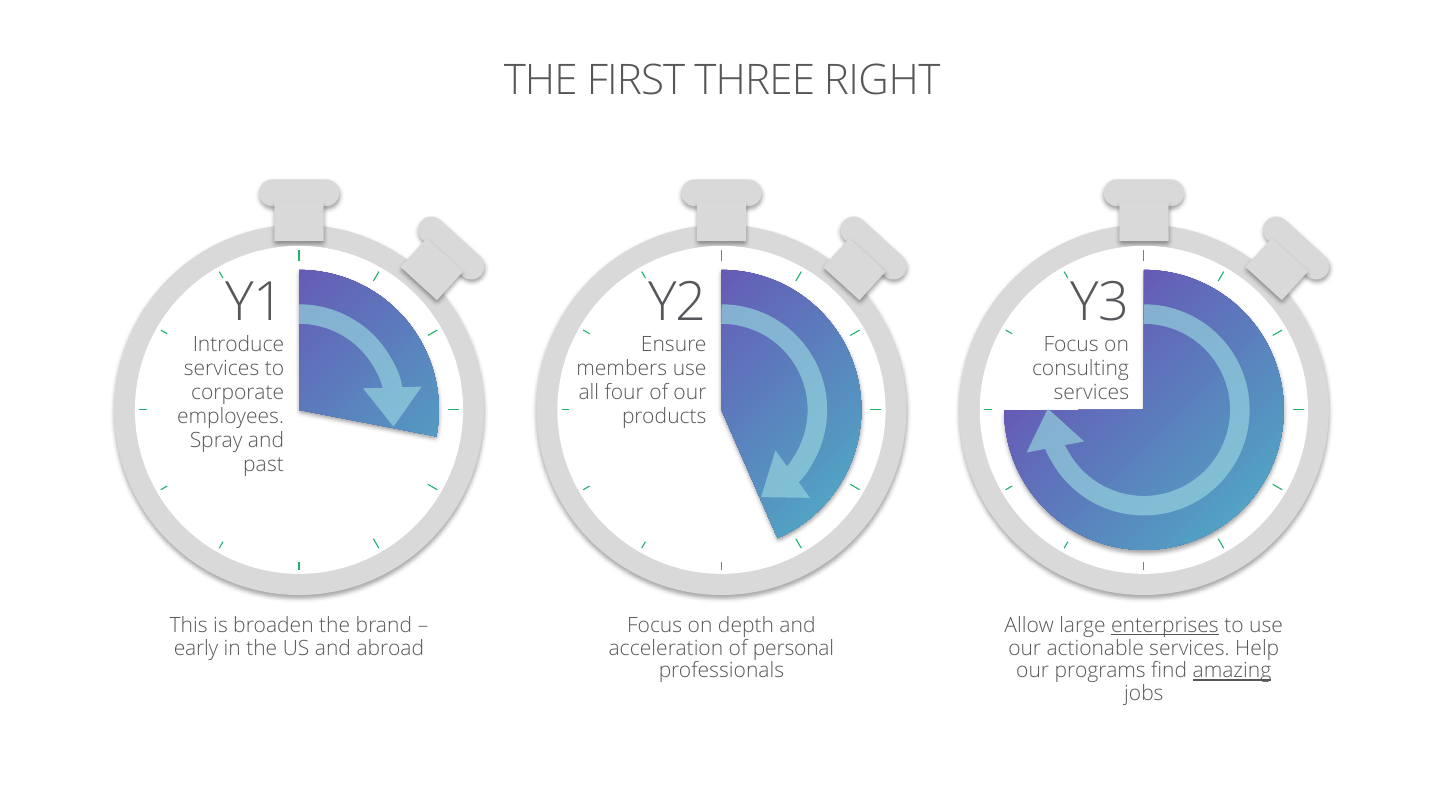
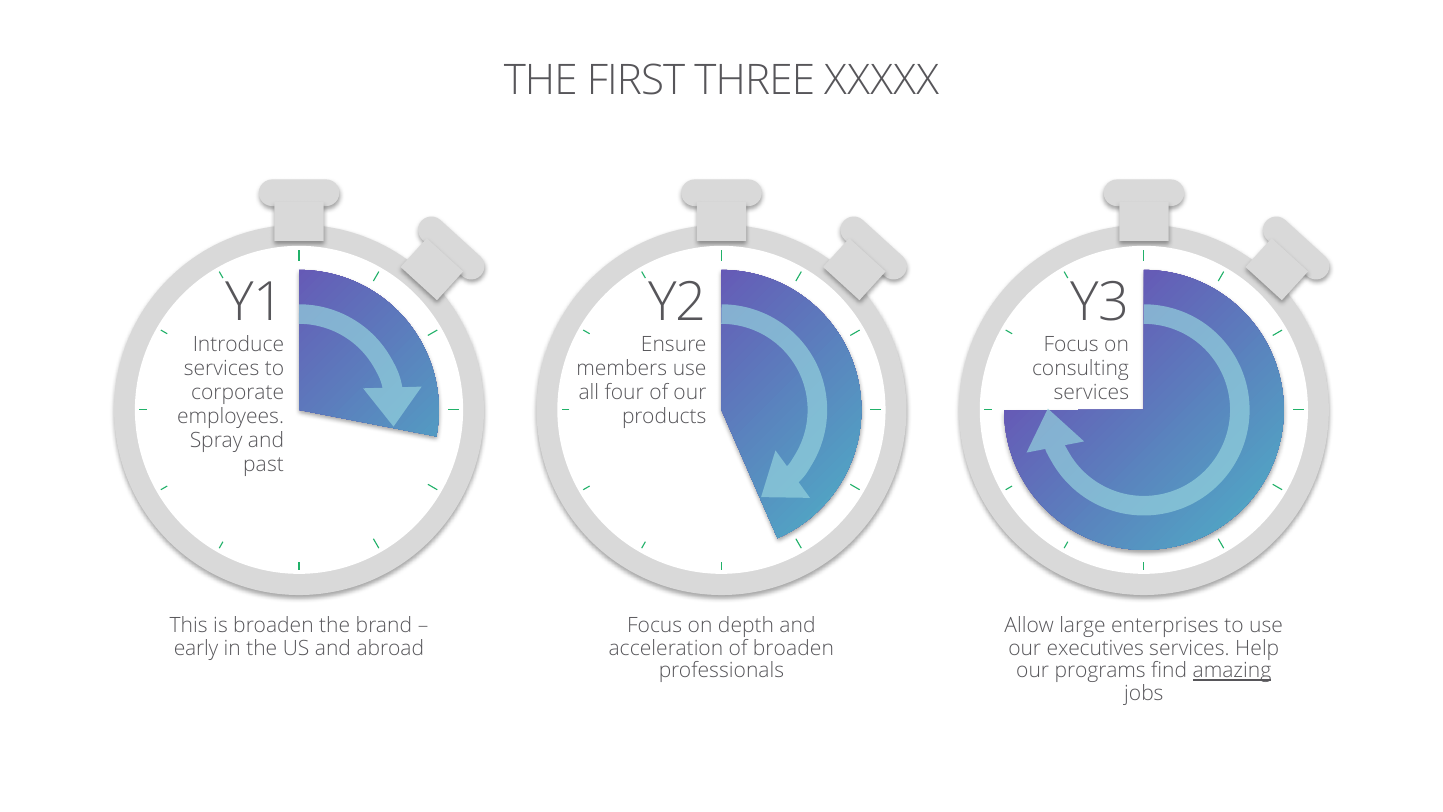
RIGHT: RIGHT -> XXXXX
enterprises underline: present -> none
of personal: personal -> broaden
actionable: actionable -> executives
